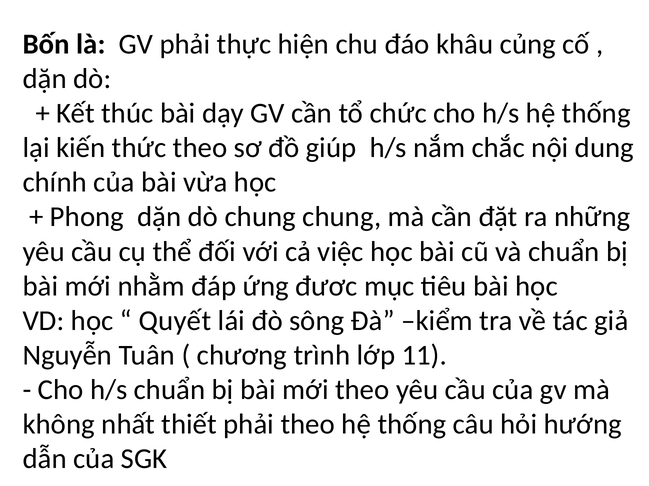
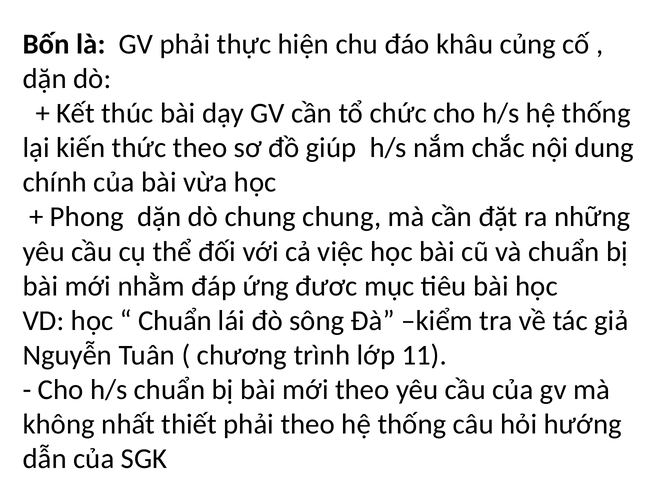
Quyết at (175, 321): Quyết -> Chuẩn
